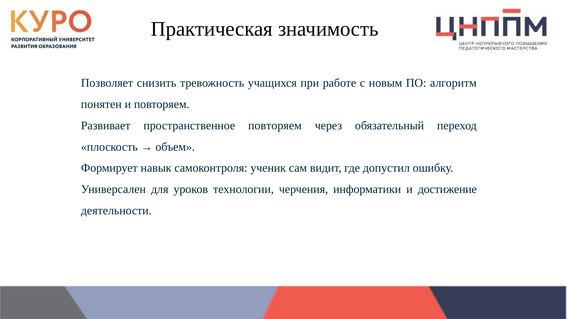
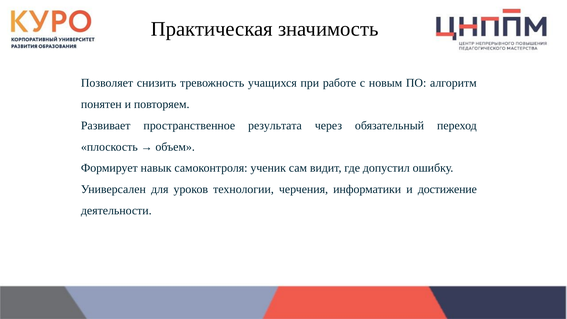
пространственное повторяем: повторяем -> результата
